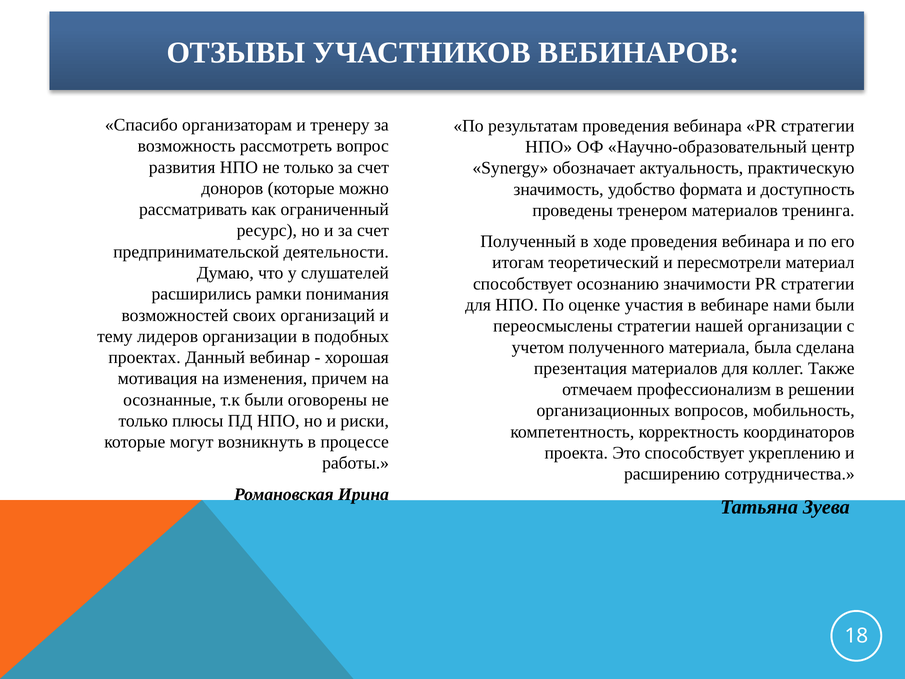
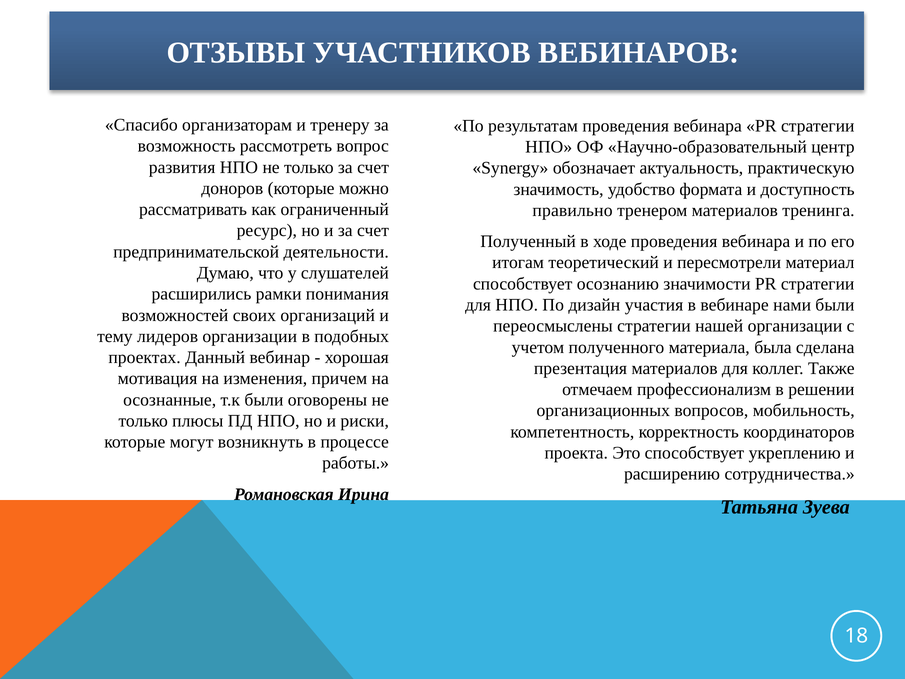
проведены: проведены -> правильно
оценке: оценке -> дизайн
